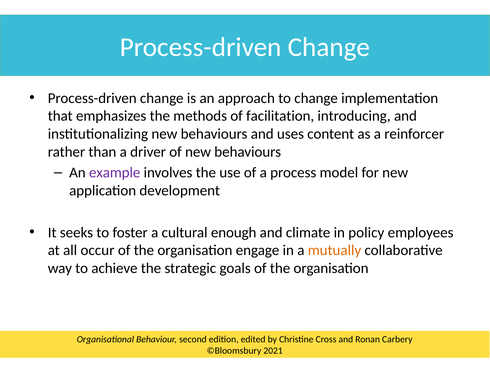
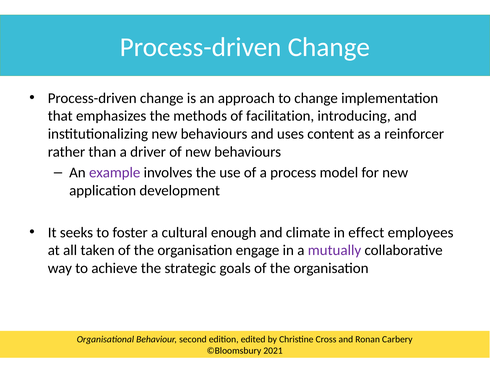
policy: policy -> effect
occur: occur -> taken
mutually colour: orange -> purple
